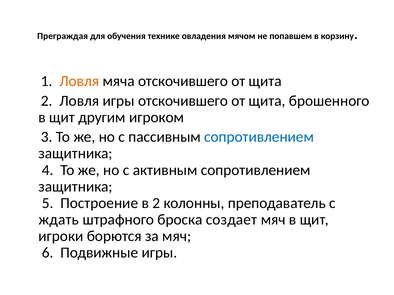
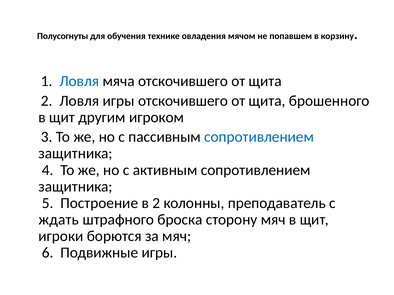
Преграждая: Преграждая -> Полусогнуты
Ловля at (79, 81) colour: orange -> blue
создает: создает -> сторону
